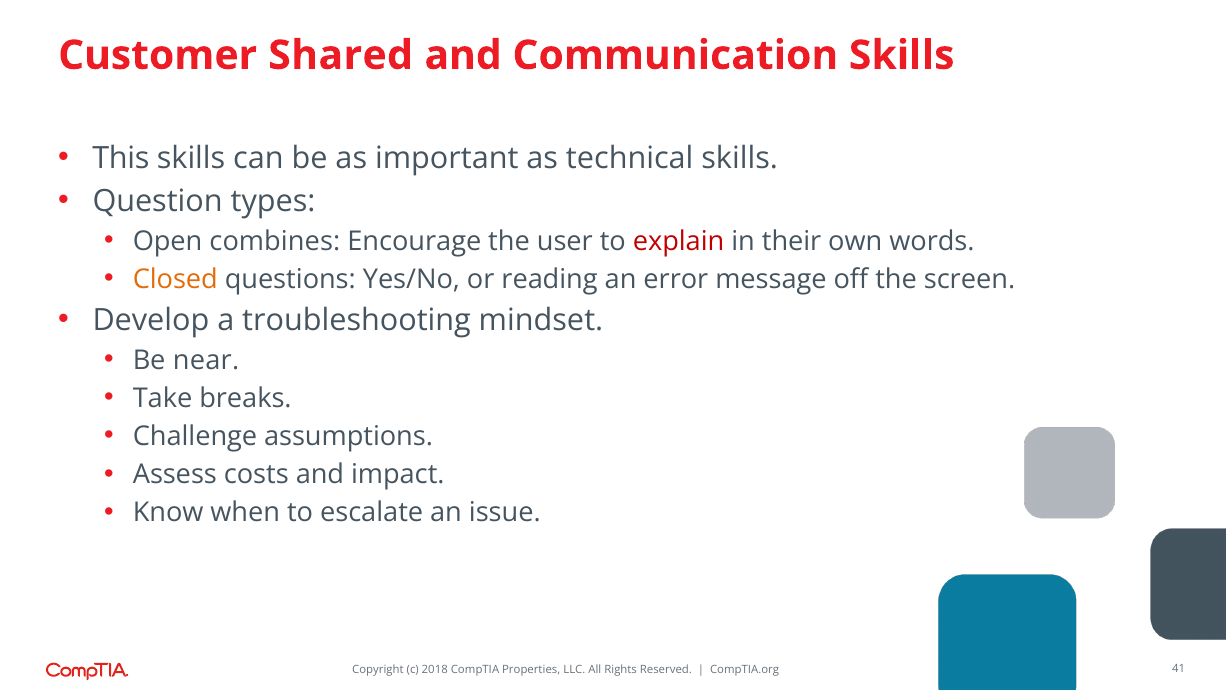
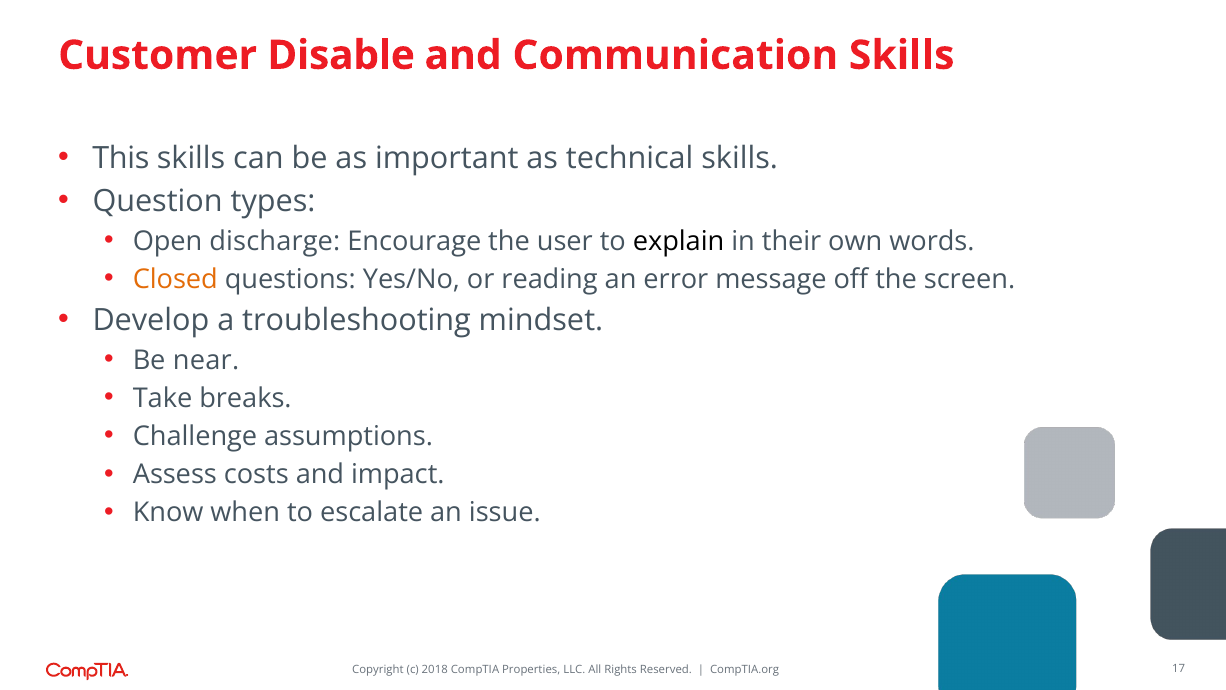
Shared: Shared -> Disable
combines: combines -> discharge
explain colour: red -> black
41: 41 -> 17
